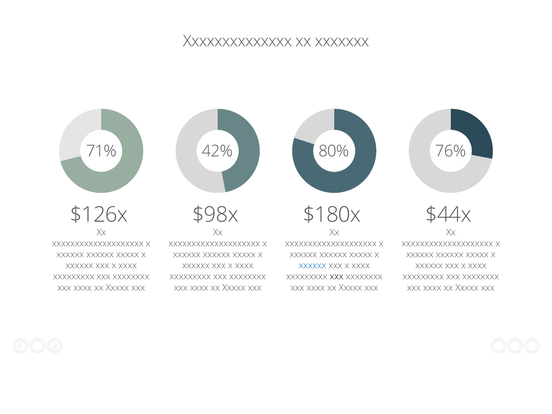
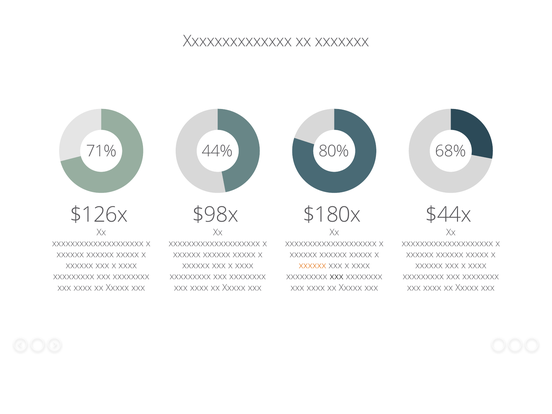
42%: 42% -> 44%
76%: 76% -> 68%
xxxxxx at (312, 266) colour: blue -> orange
